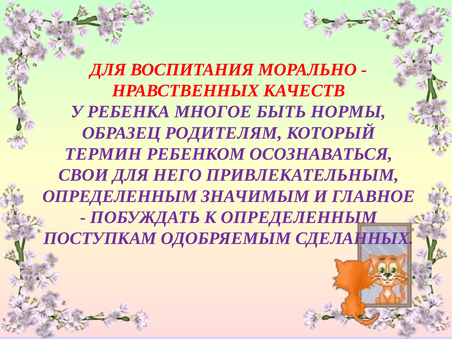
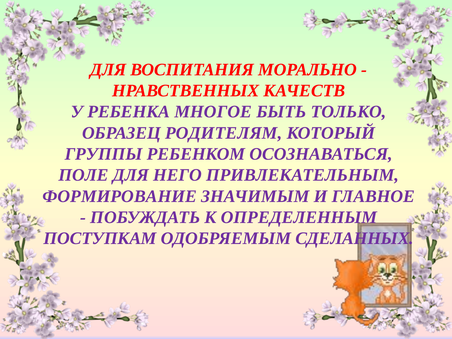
НОРМЫ: НОРМЫ -> ТОЛЬКО
ТЕРМИН: ТЕРМИН -> ГРУППЫ
СВОИ: СВОИ -> ПОЛЕ
ОПРЕДЕЛЕННЫМ at (120, 196): ОПРЕДЕЛЕННЫМ -> ФОРМИРОВАНИЕ
